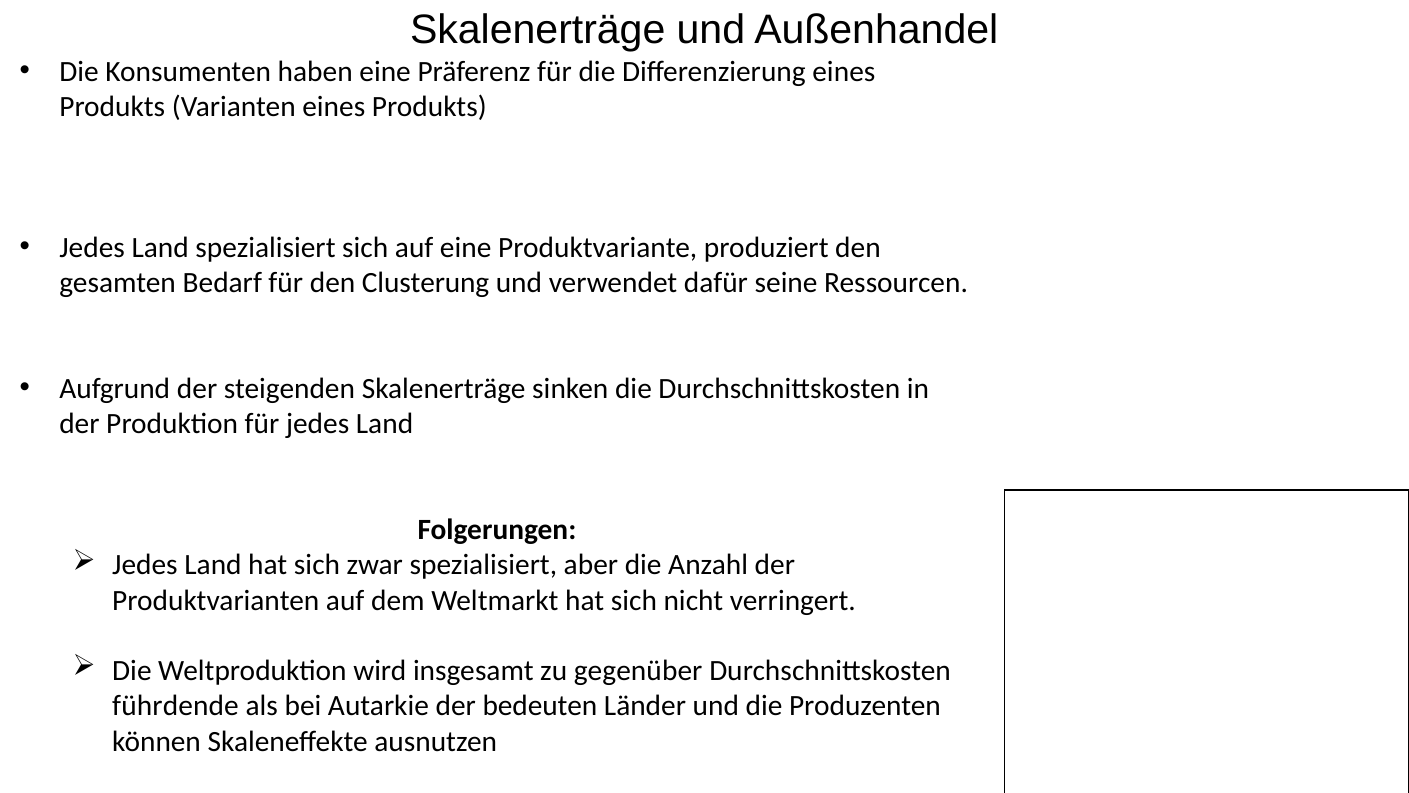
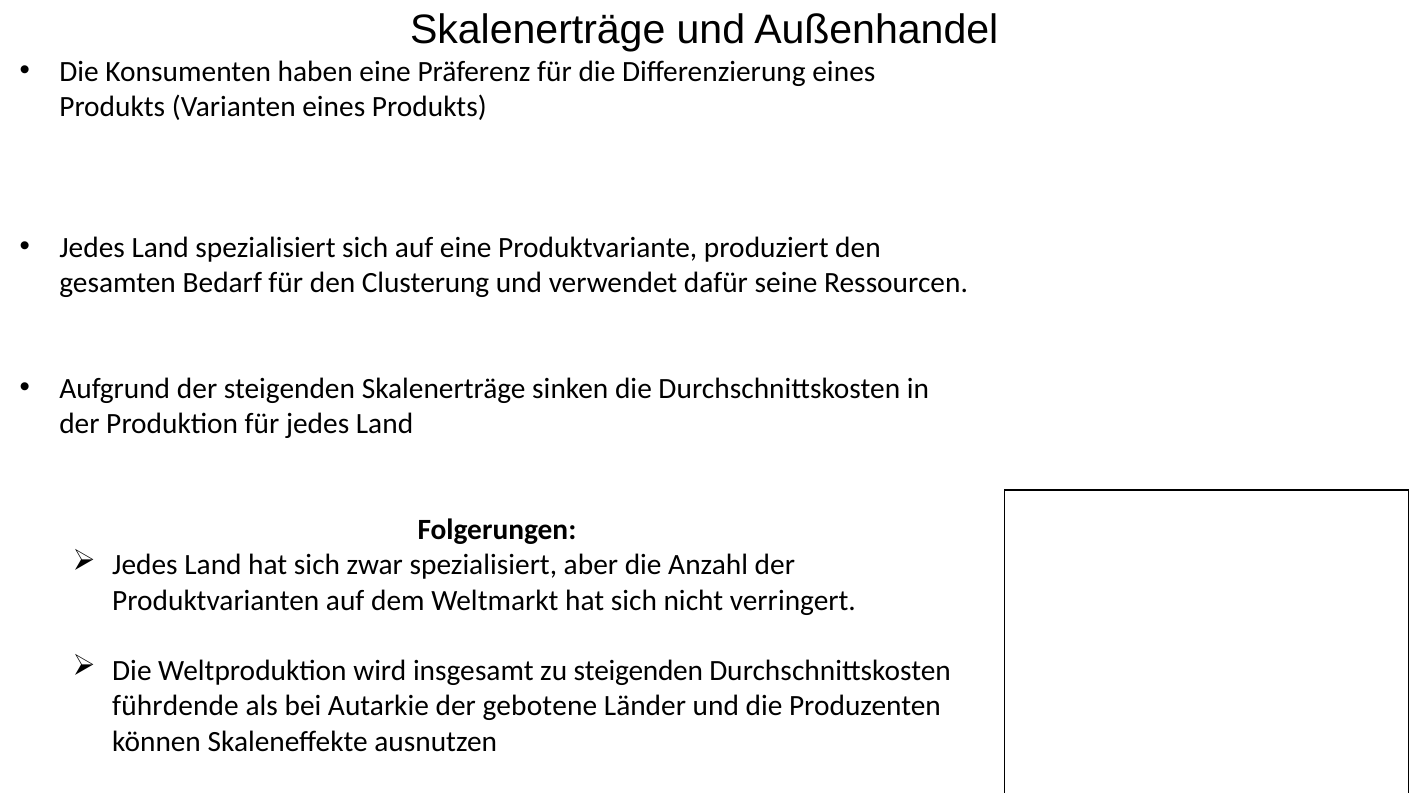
zu gegenüber: gegenüber -> steigenden
bedeuten: bedeuten -> gebotene
